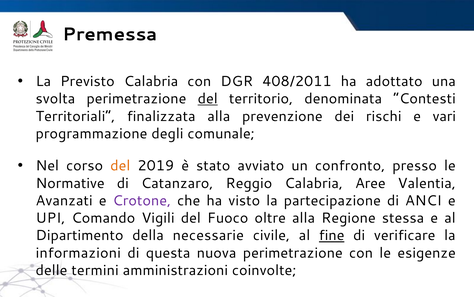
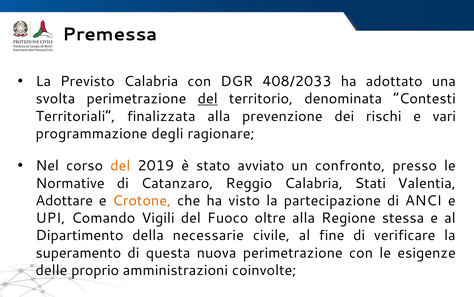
408/2011: 408/2011 -> 408/2033
comunale: comunale -> ragionare
Aree: Aree -> Stati
Avanzati: Avanzati -> Adottare
Crotone colour: purple -> orange
fine underline: present -> none
informazioni: informazioni -> superamento
termini: termini -> proprio
